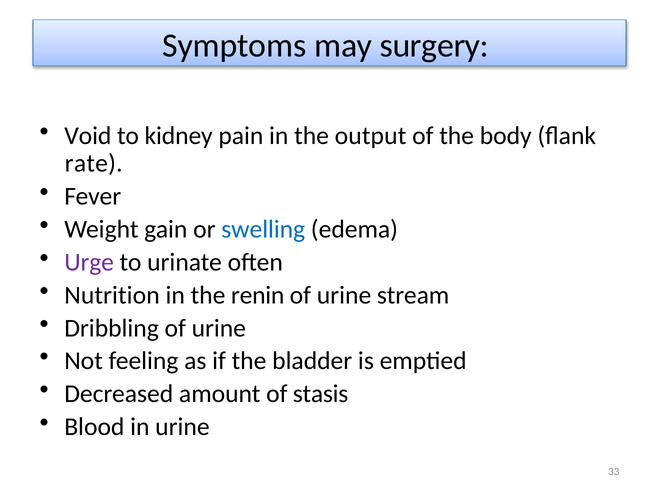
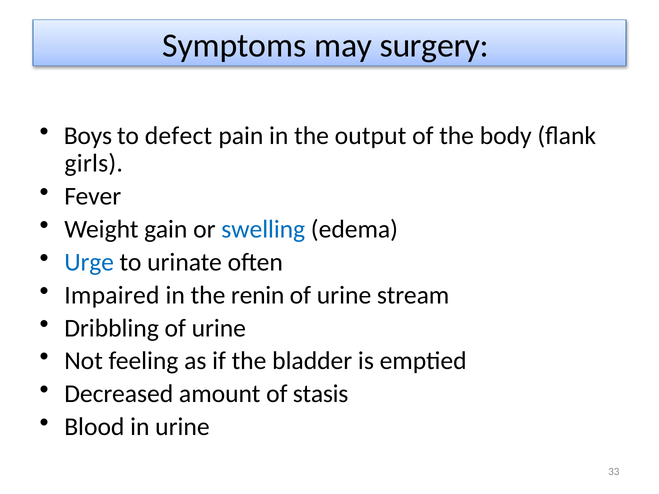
Void: Void -> Boys
kidney: kidney -> defect
rate: rate -> girls
Urge colour: purple -> blue
Nutrition: Nutrition -> Impaired
